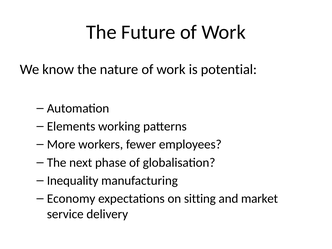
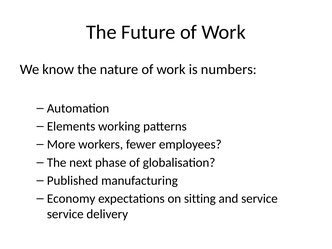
potential: potential -> numbers
Inequality: Inequality -> Published
and market: market -> service
